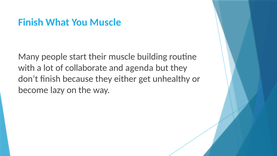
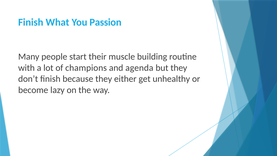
You Muscle: Muscle -> Passion
collaborate: collaborate -> champions
